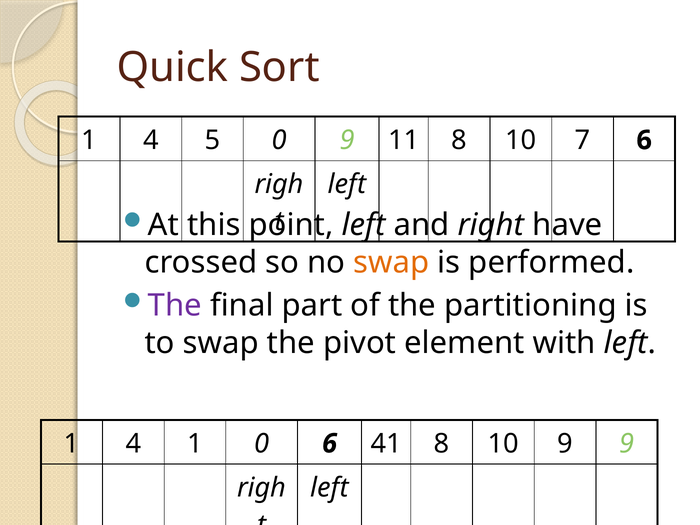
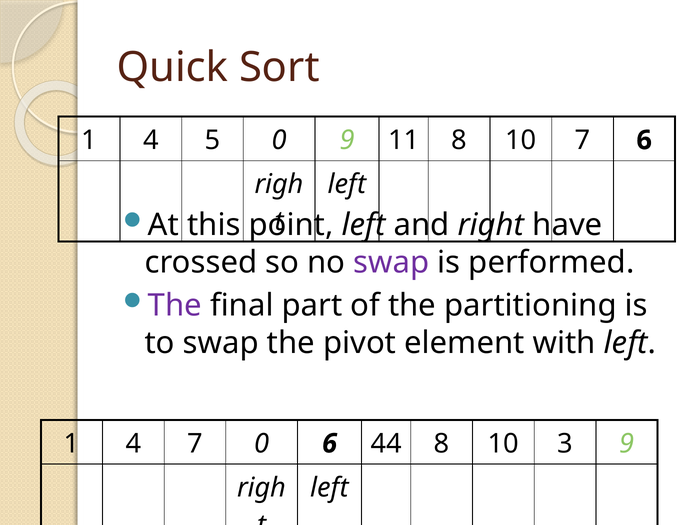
swap at (391, 262) colour: orange -> purple
4 1: 1 -> 7
41: 41 -> 44
10 9: 9 -> 3
